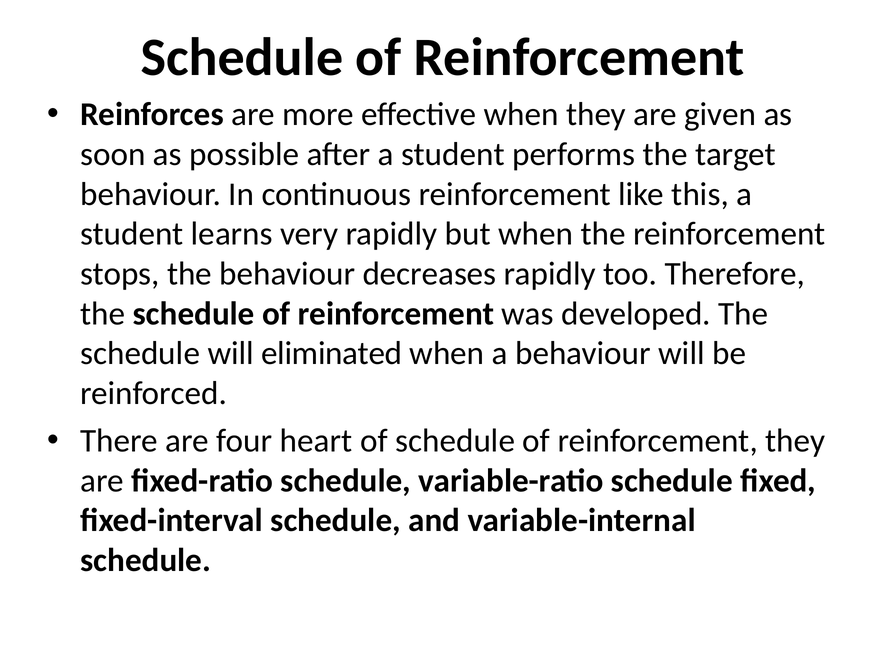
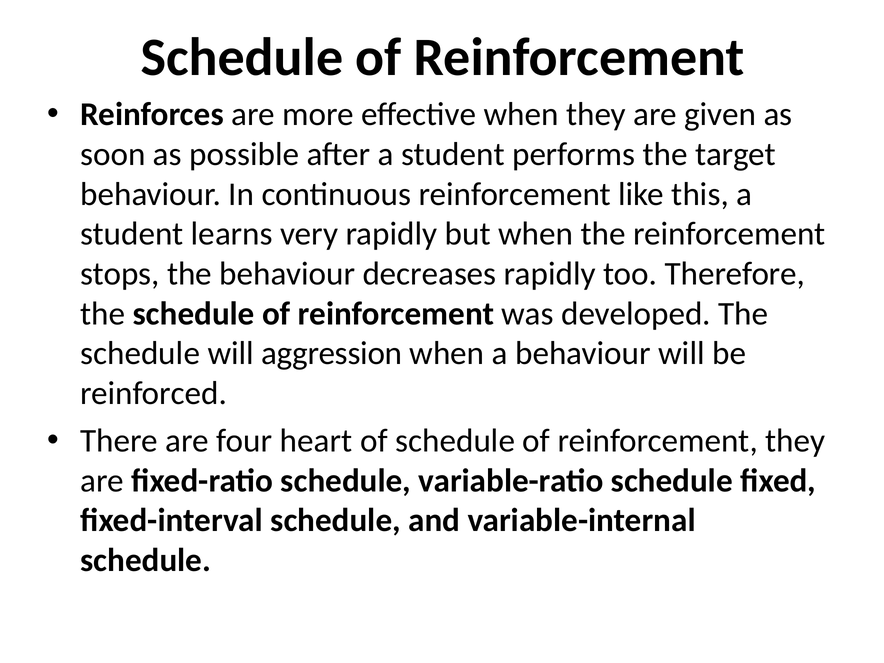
eliminated: eliminated -> aggression
